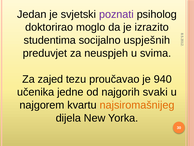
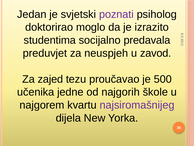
uspješnih: uspješnih -> predavala
svima: svima -> zavod
940: 940 -> 500
svaki: svaki -> škole
najsiromašnijeg colour: orange -> purple
